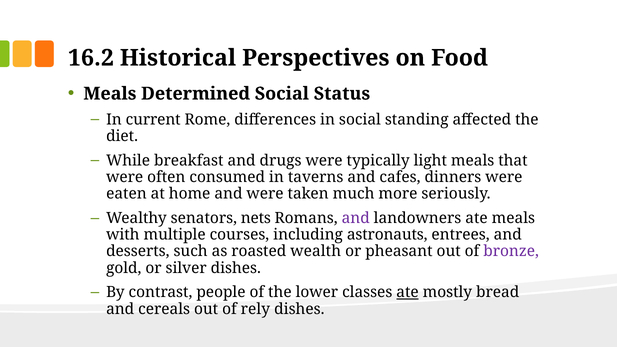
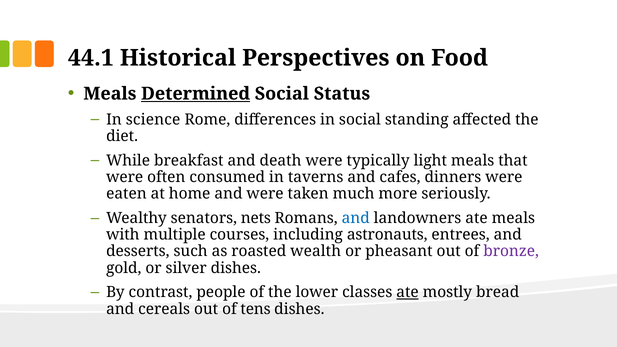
16.2: 16.2 -> 44.1
Determined underline: none -> present
current: current -> science
drugs: drugs -> death
and at (356, 218) colour: purple -> blue
rely: rely -> tens
